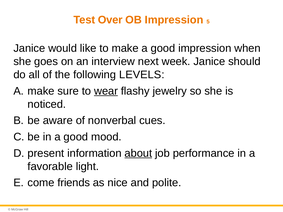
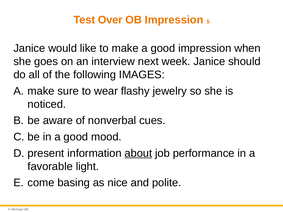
LEVELS: LEVELS -> IMAGES
wear underline: present -> none
friends: friends -> basing
